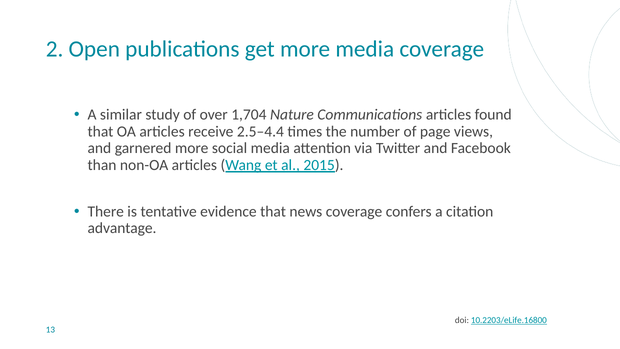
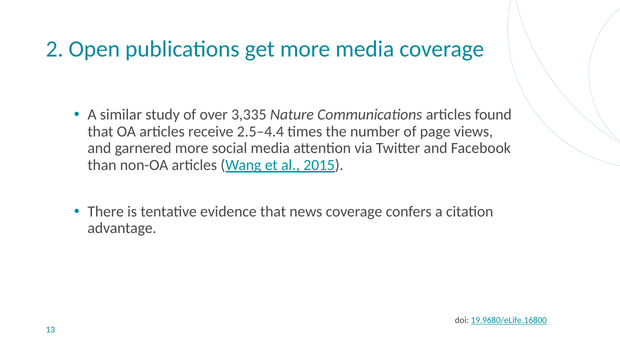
1,704: 1,704 -> 3,335
10.2203/eLife.16800: 10.2203/eLife.16800 -> 19.9680/eLife.16800
